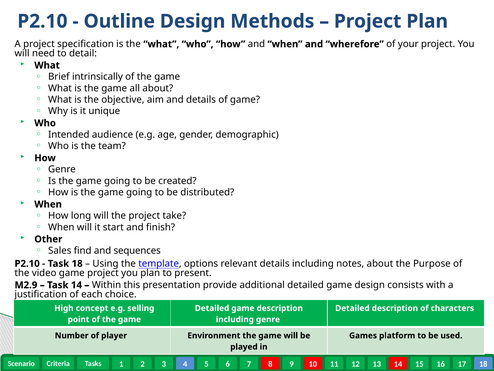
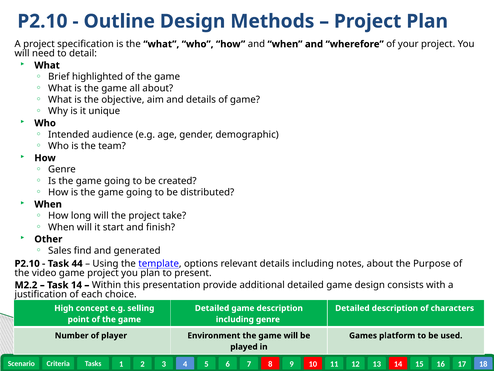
intrinsically: intrinsically -> highlighted
sequences: sequences -> generated
Task 18: 18 -> 44
M2.9: M2.9 -> M2.2
